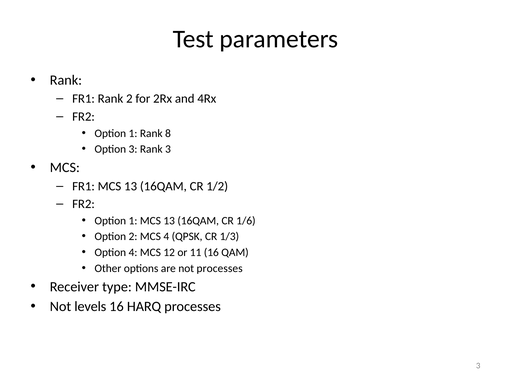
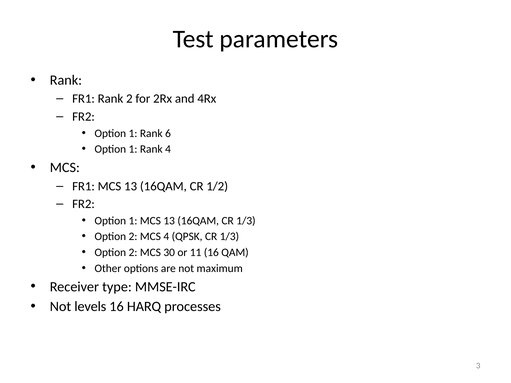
8: 8 -> 6
3 at (133, 149): 3 -> 1
Rank 3: 3 -> 4
16QAM CR 1/6: 1/6 -> 1/3
4 at (133, 253): 4 -> 2
12: 12 -> 30
not processes: processes -> maximum
